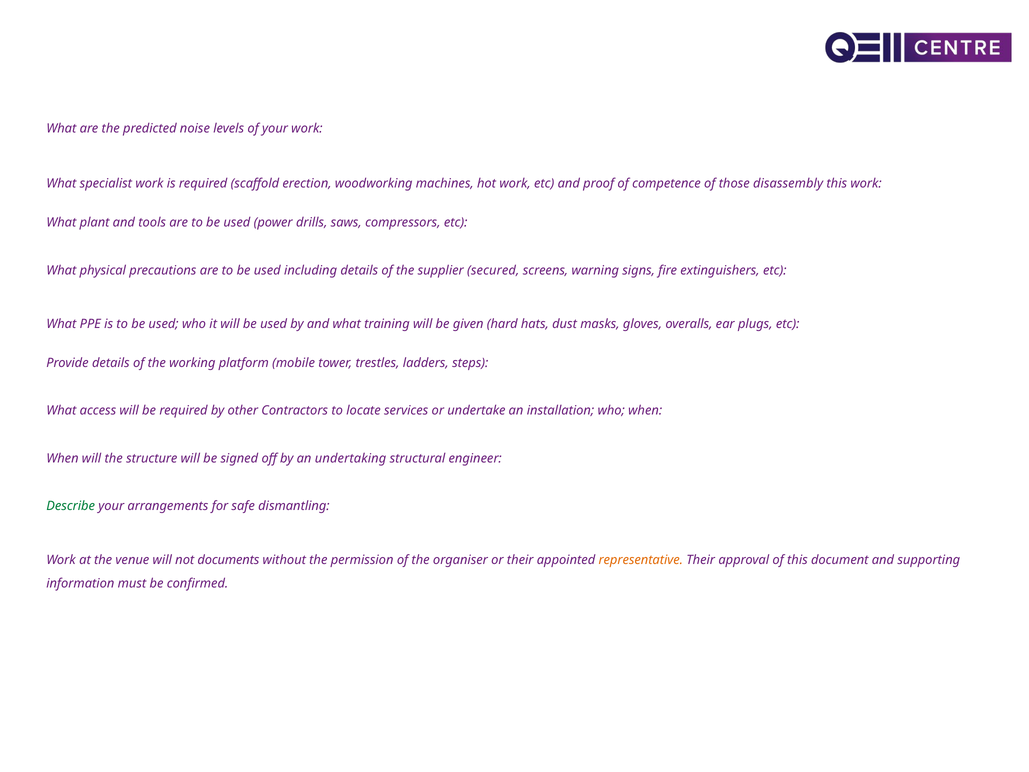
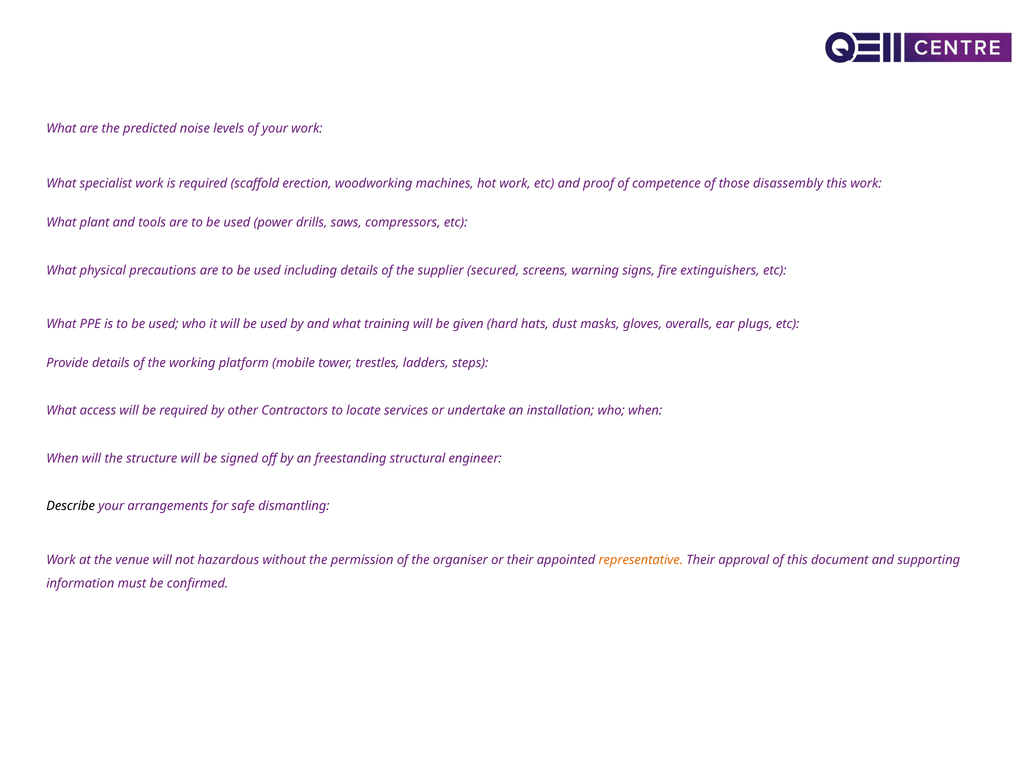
undertaking: undertaking -> freestanding
Describe colour: green -> black
documents: documents -> hazardous
